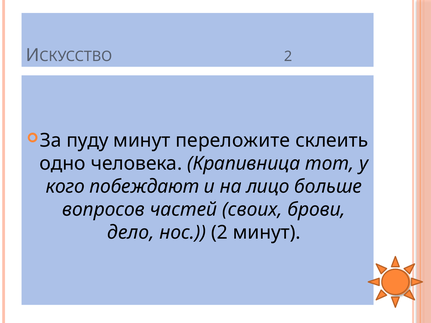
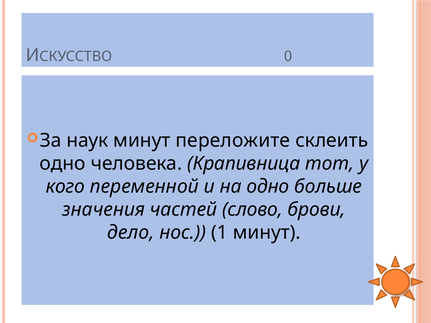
2 at (288, 56): 2 -> 0
пуду: пуду -> наук
побеждают: побеждают -> переменной
на лицо: лицо -> одно
вопросов: вопросов -> значения
своих: своих -> слово
нос 2: 2 -> 1
